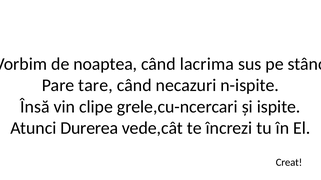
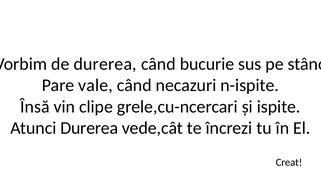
de noaptea: noaptea -> durerea
lacrima: lacrima -> bucurie
tare: tare -> vale
